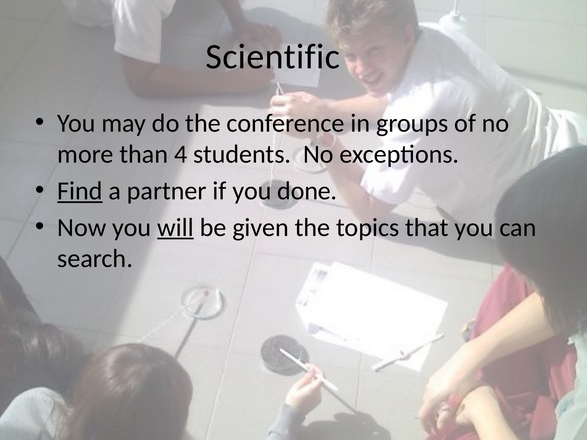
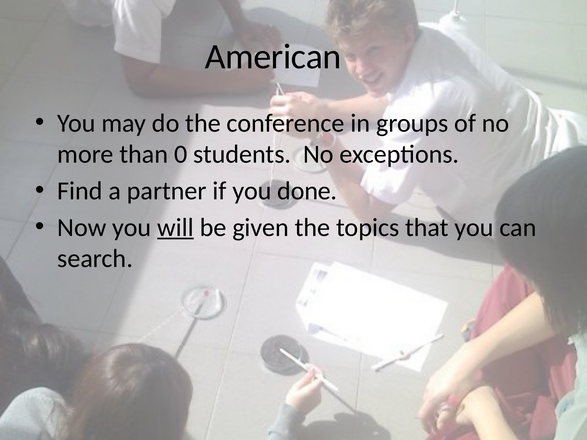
Scientific: Scientific -> American
4: 4 -> 0
Find underline: present -> none
